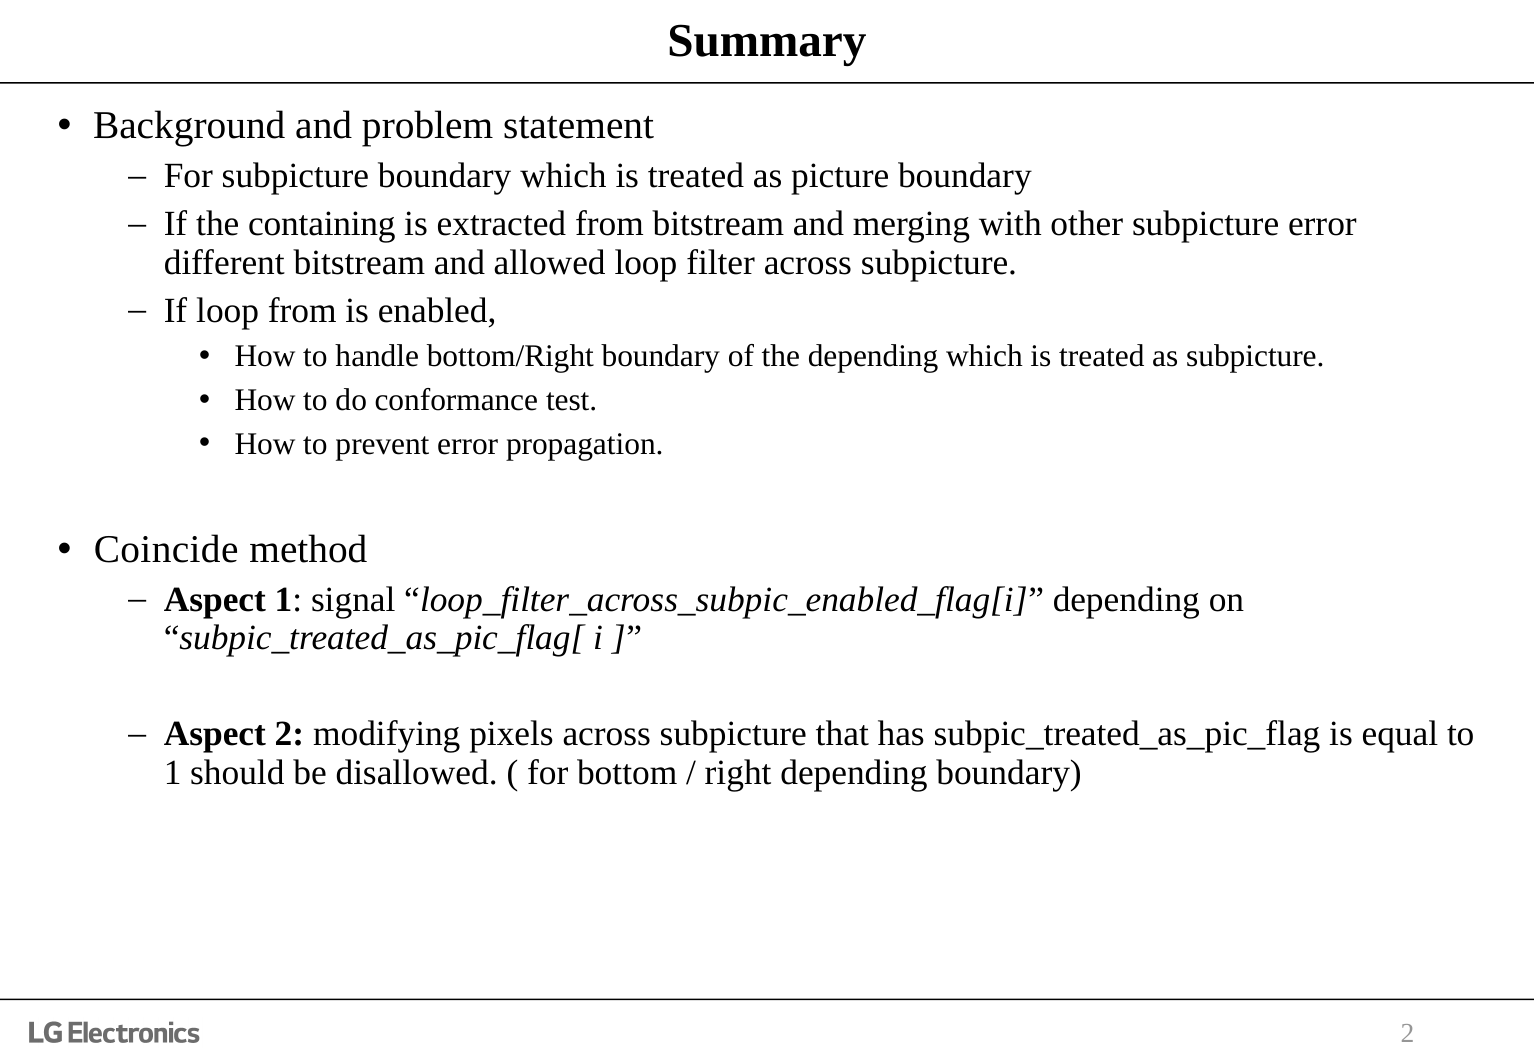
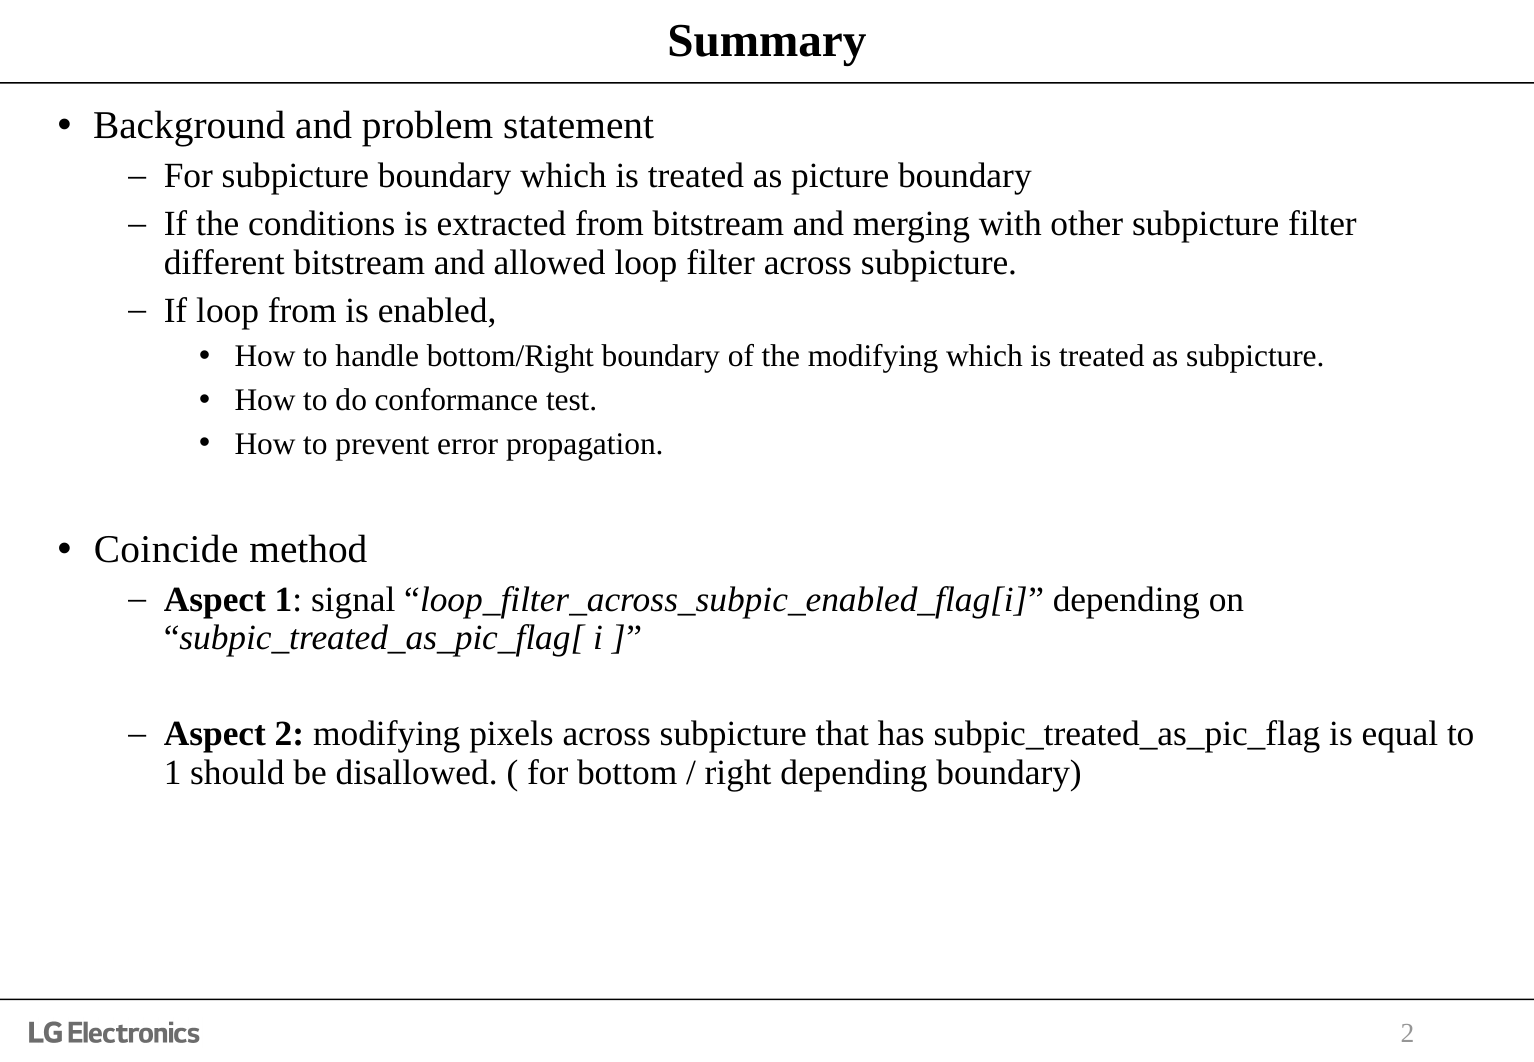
containing: containing -> conditions
subpicture error: error -> filter
the depending: depending -> modifying
